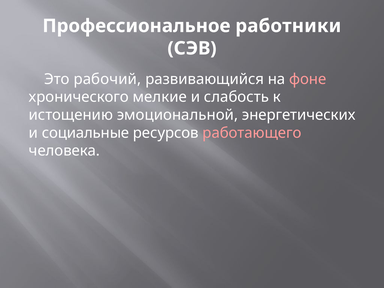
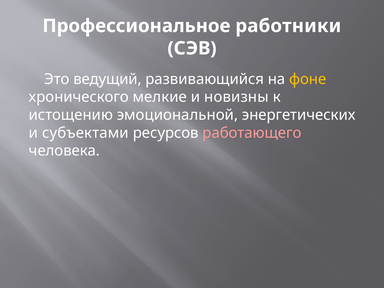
рабочий: рабочий -> ведущий
фоне colour: pink -> yellow
слабость: слабость -> новизны
социальные: социальные -> субъектами
